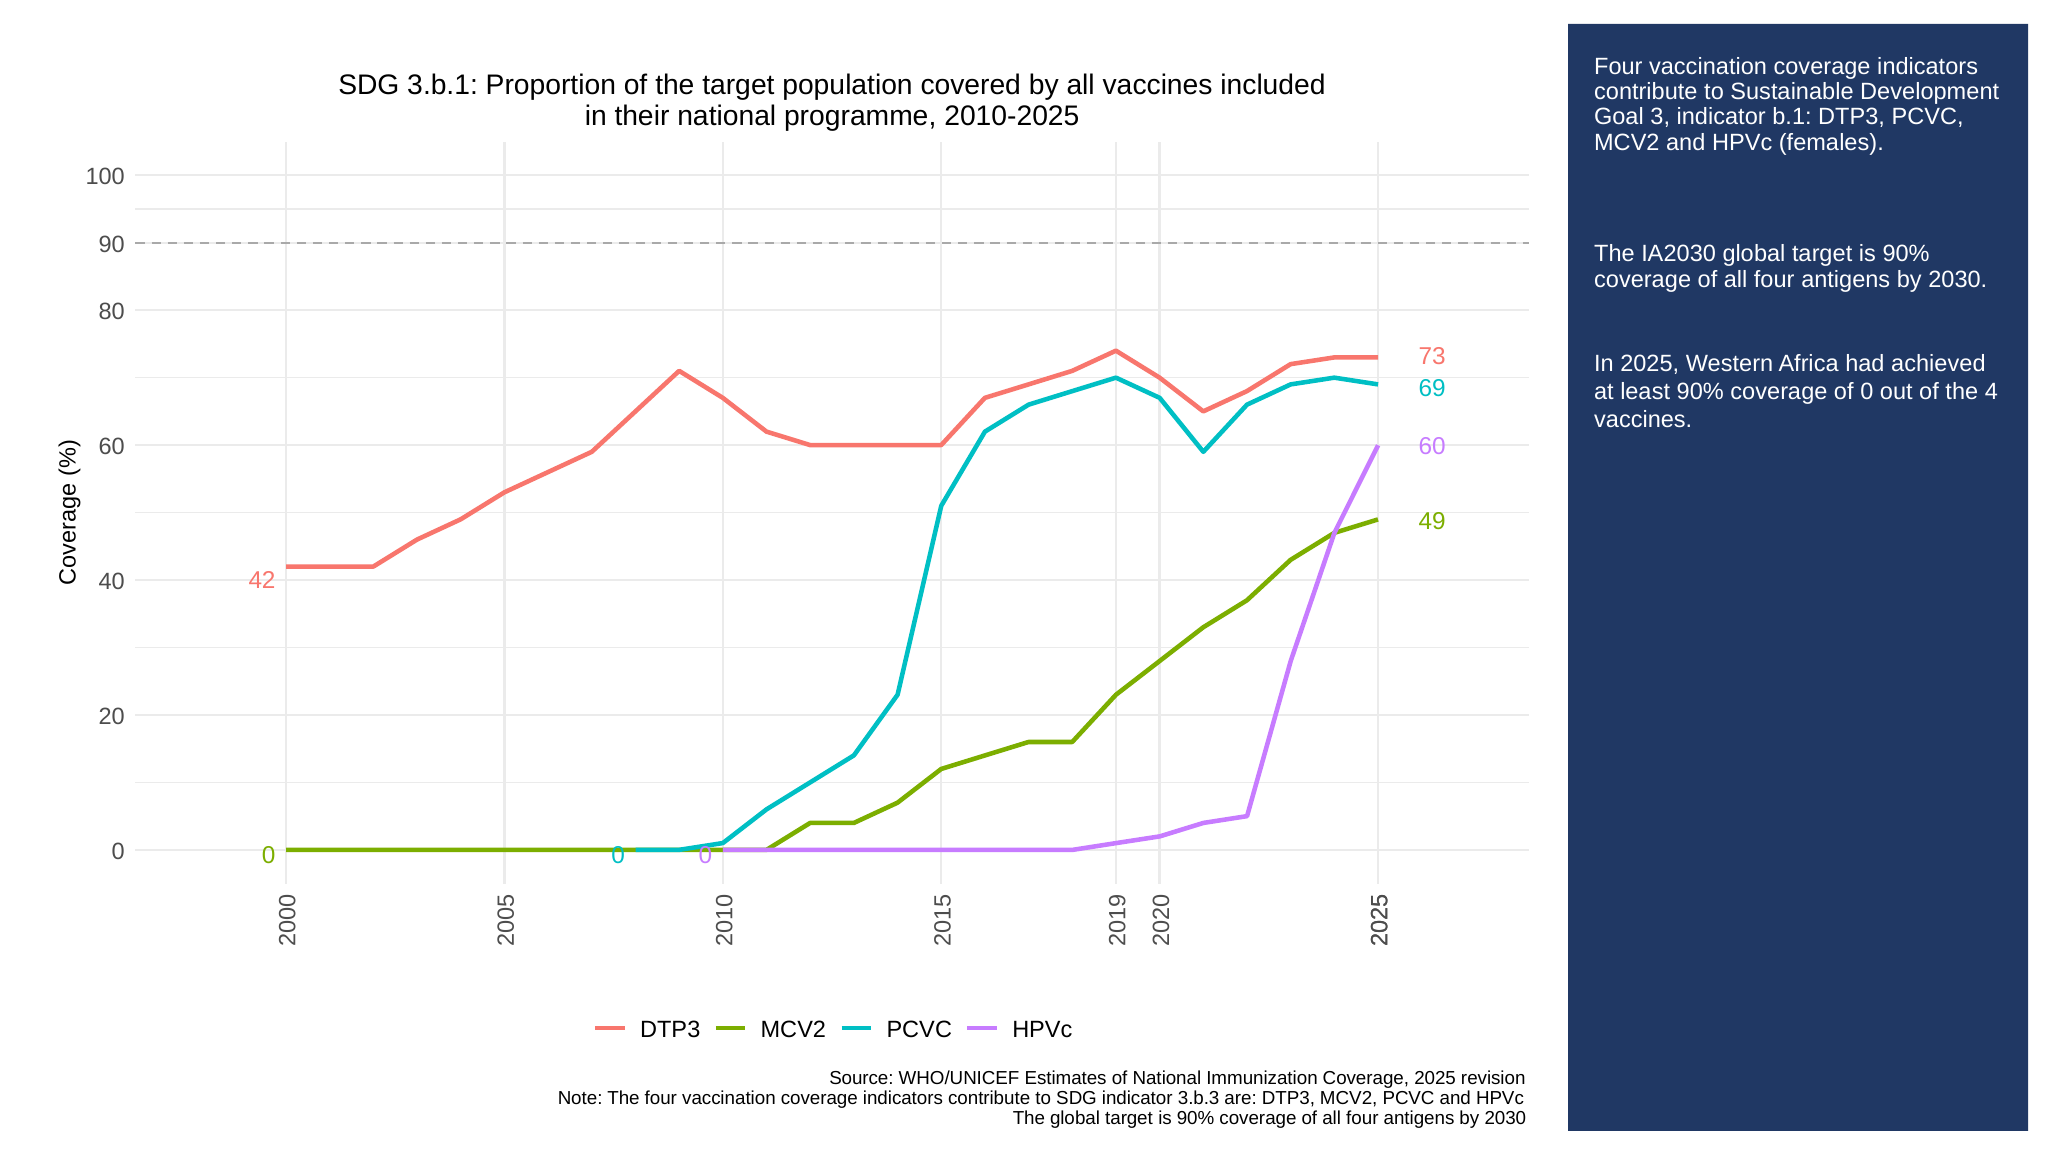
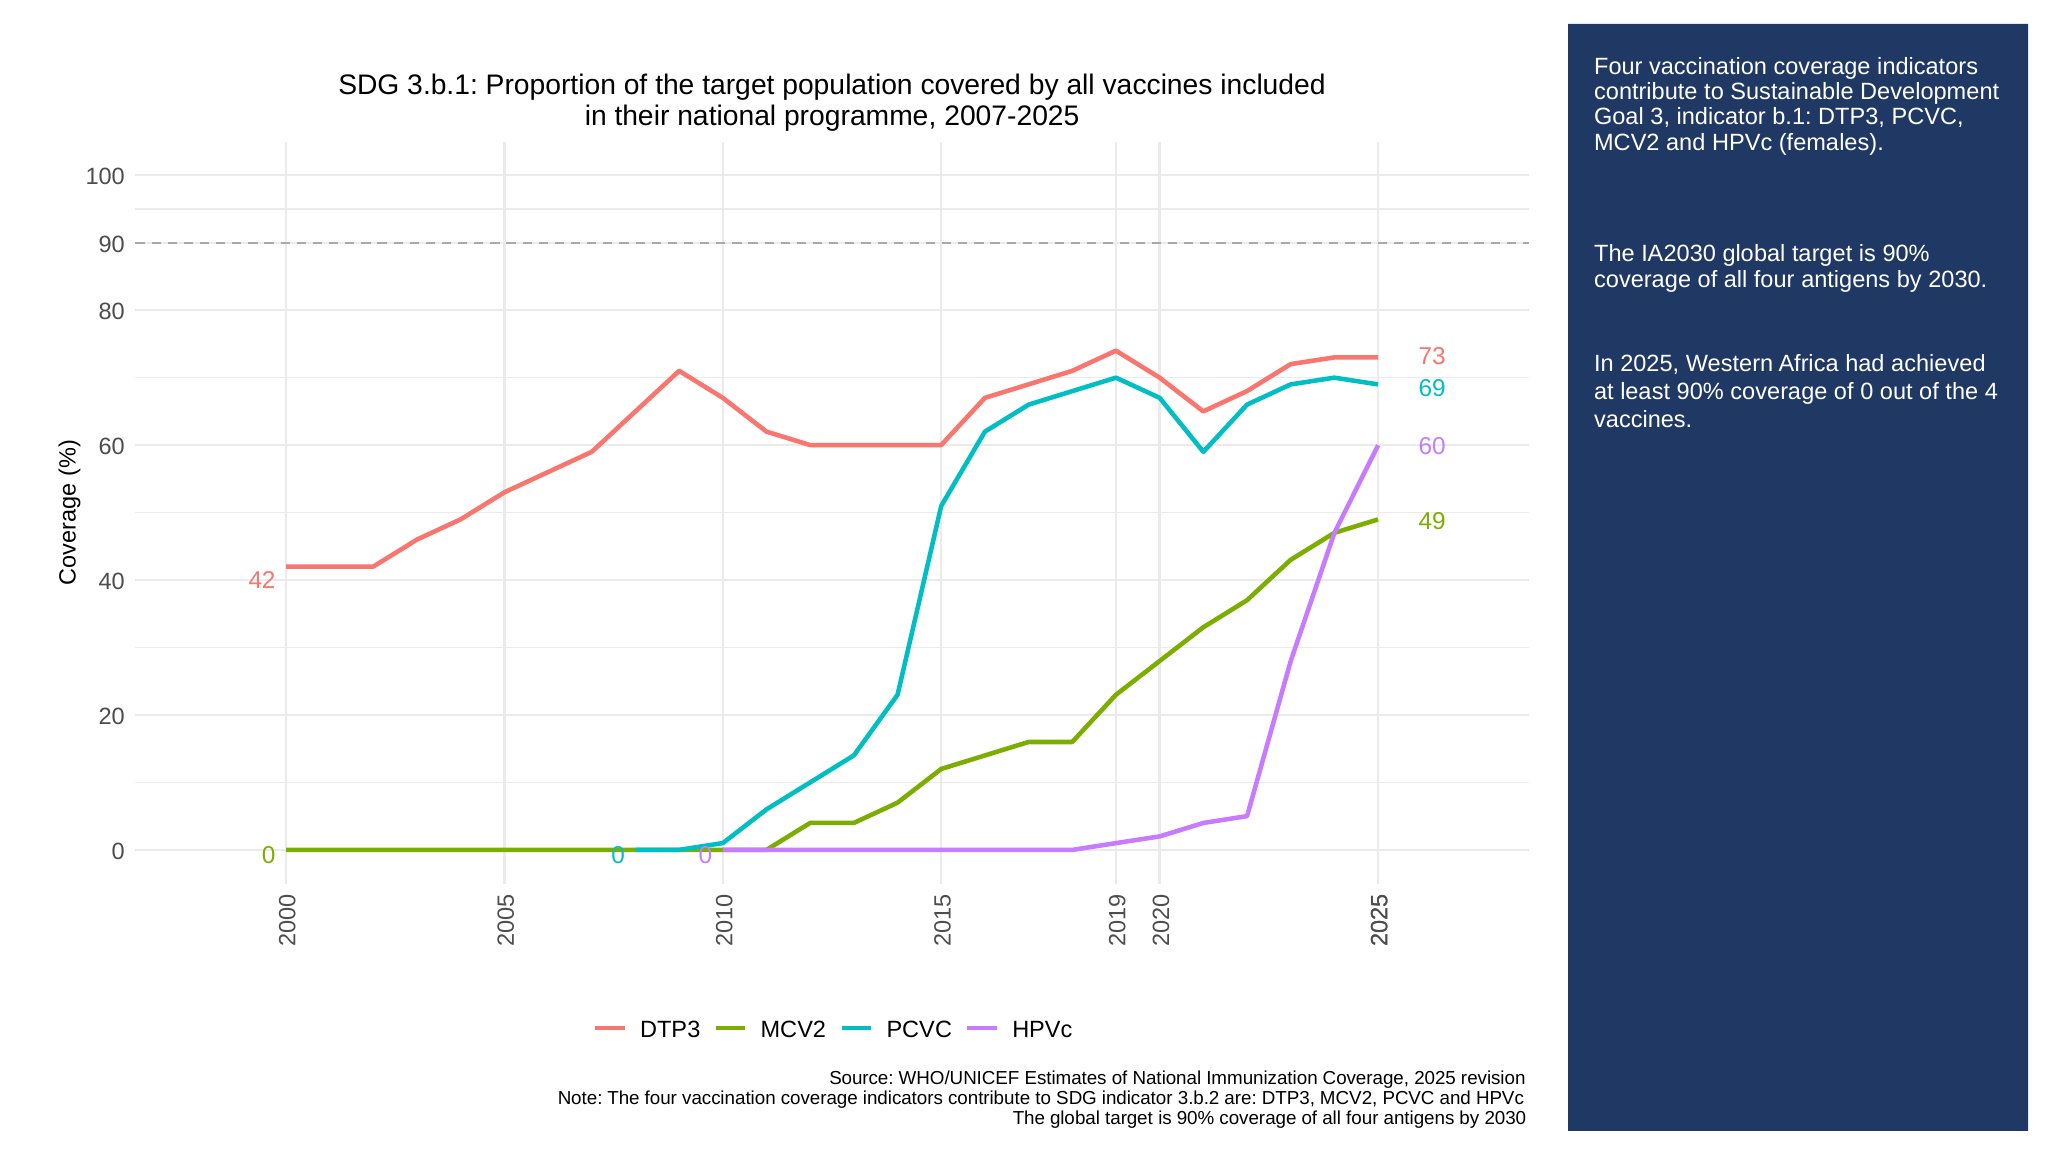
2010-2025: 2010-2025 -> 2007-2025
3.b.3: 3.b.3 -> 3.b.2
